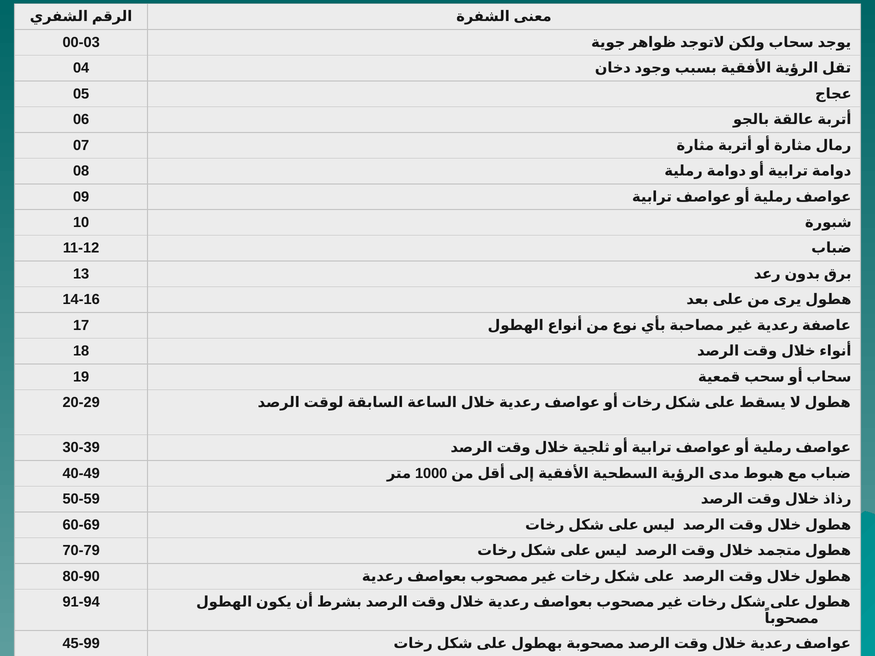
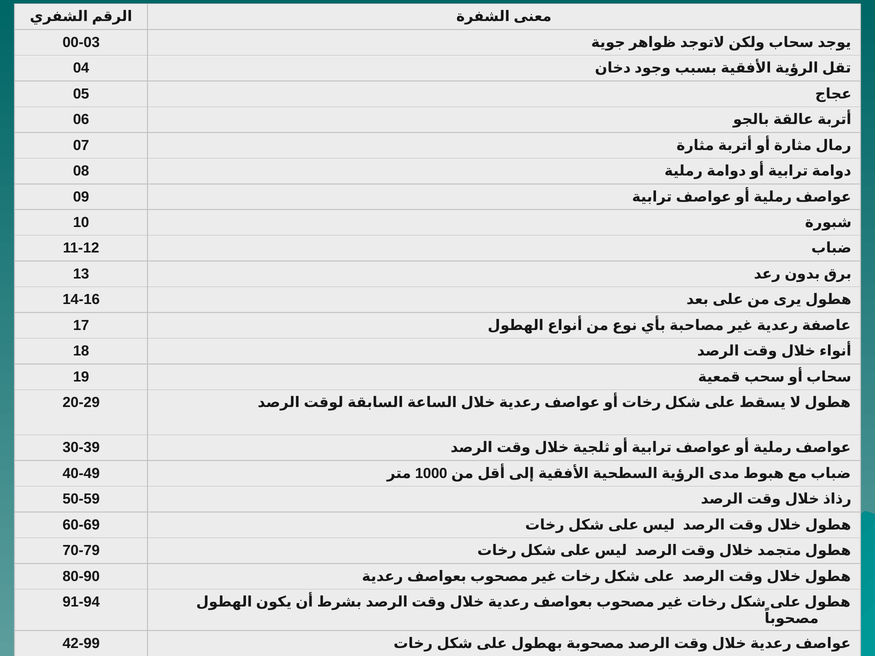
45-99: 45-99 -> 42-99
